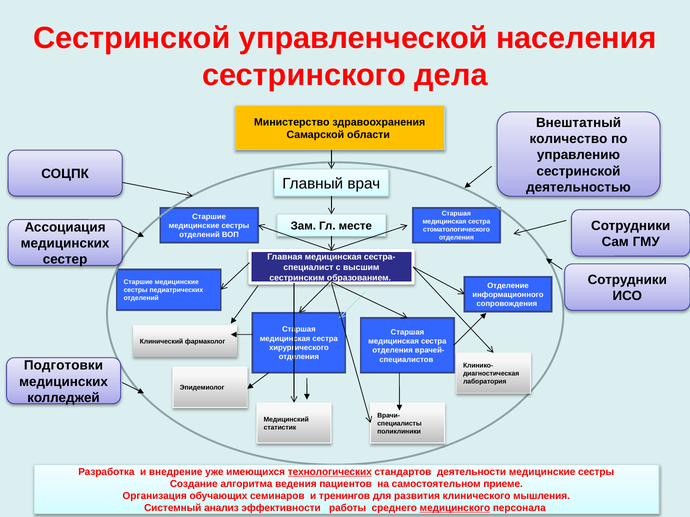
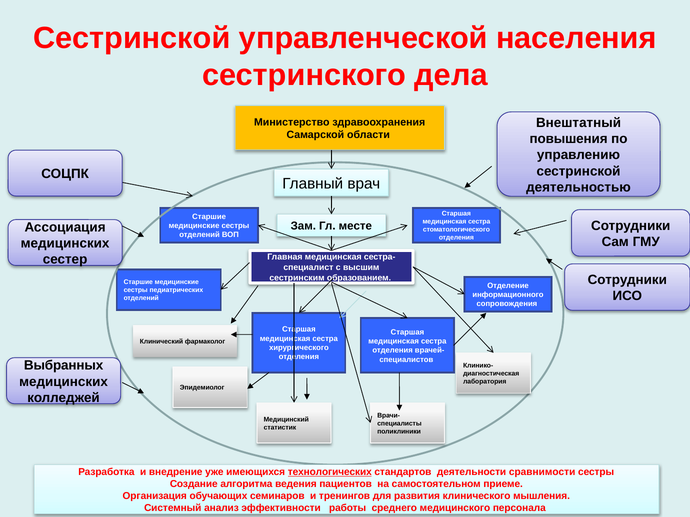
количество: количество -> повышения
Подготовки: Подготовки -> Выбранных
деятельности медицинские: медицинские -> сравнимости
медицинского underline: present -> none
